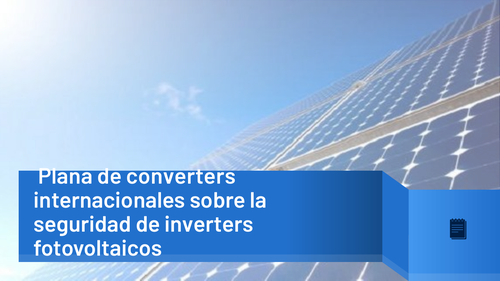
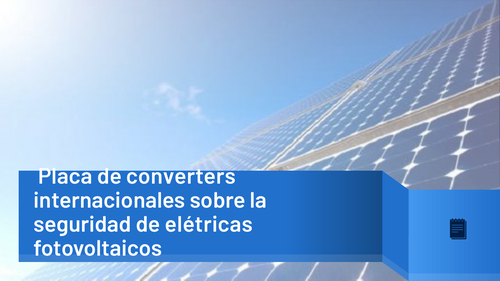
Plana: Plana -> Placa
inverters: inverters -> elétricas
